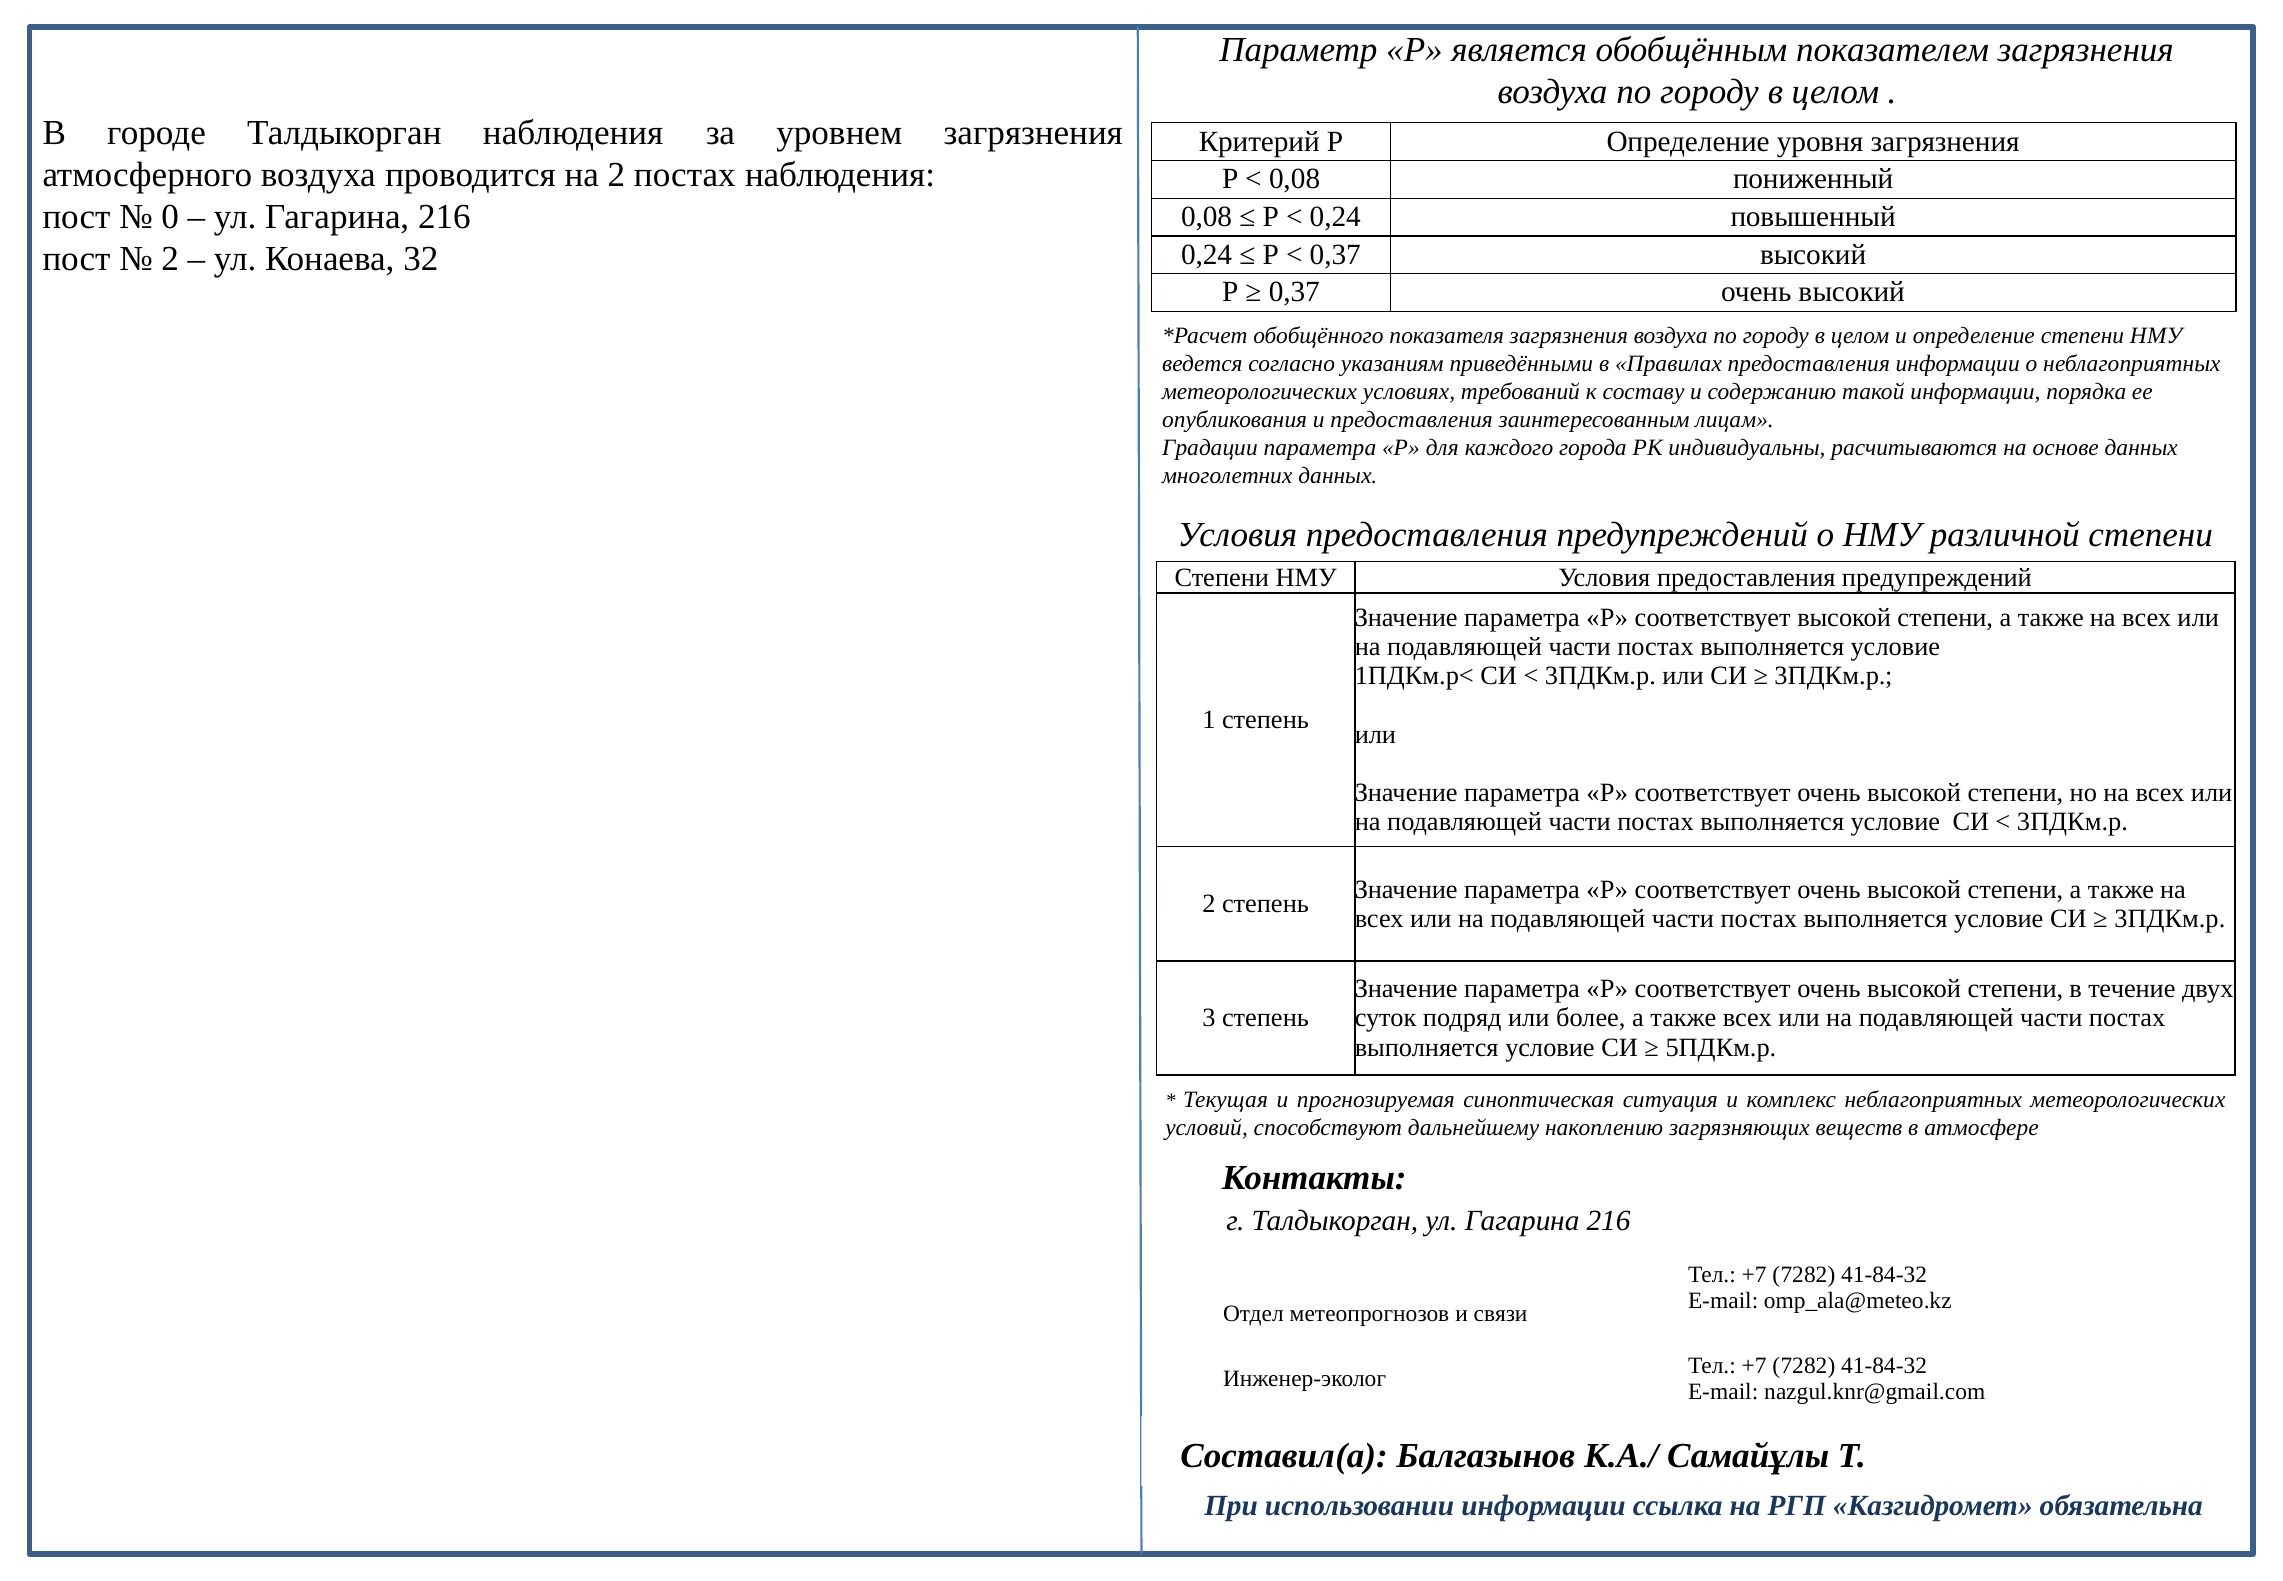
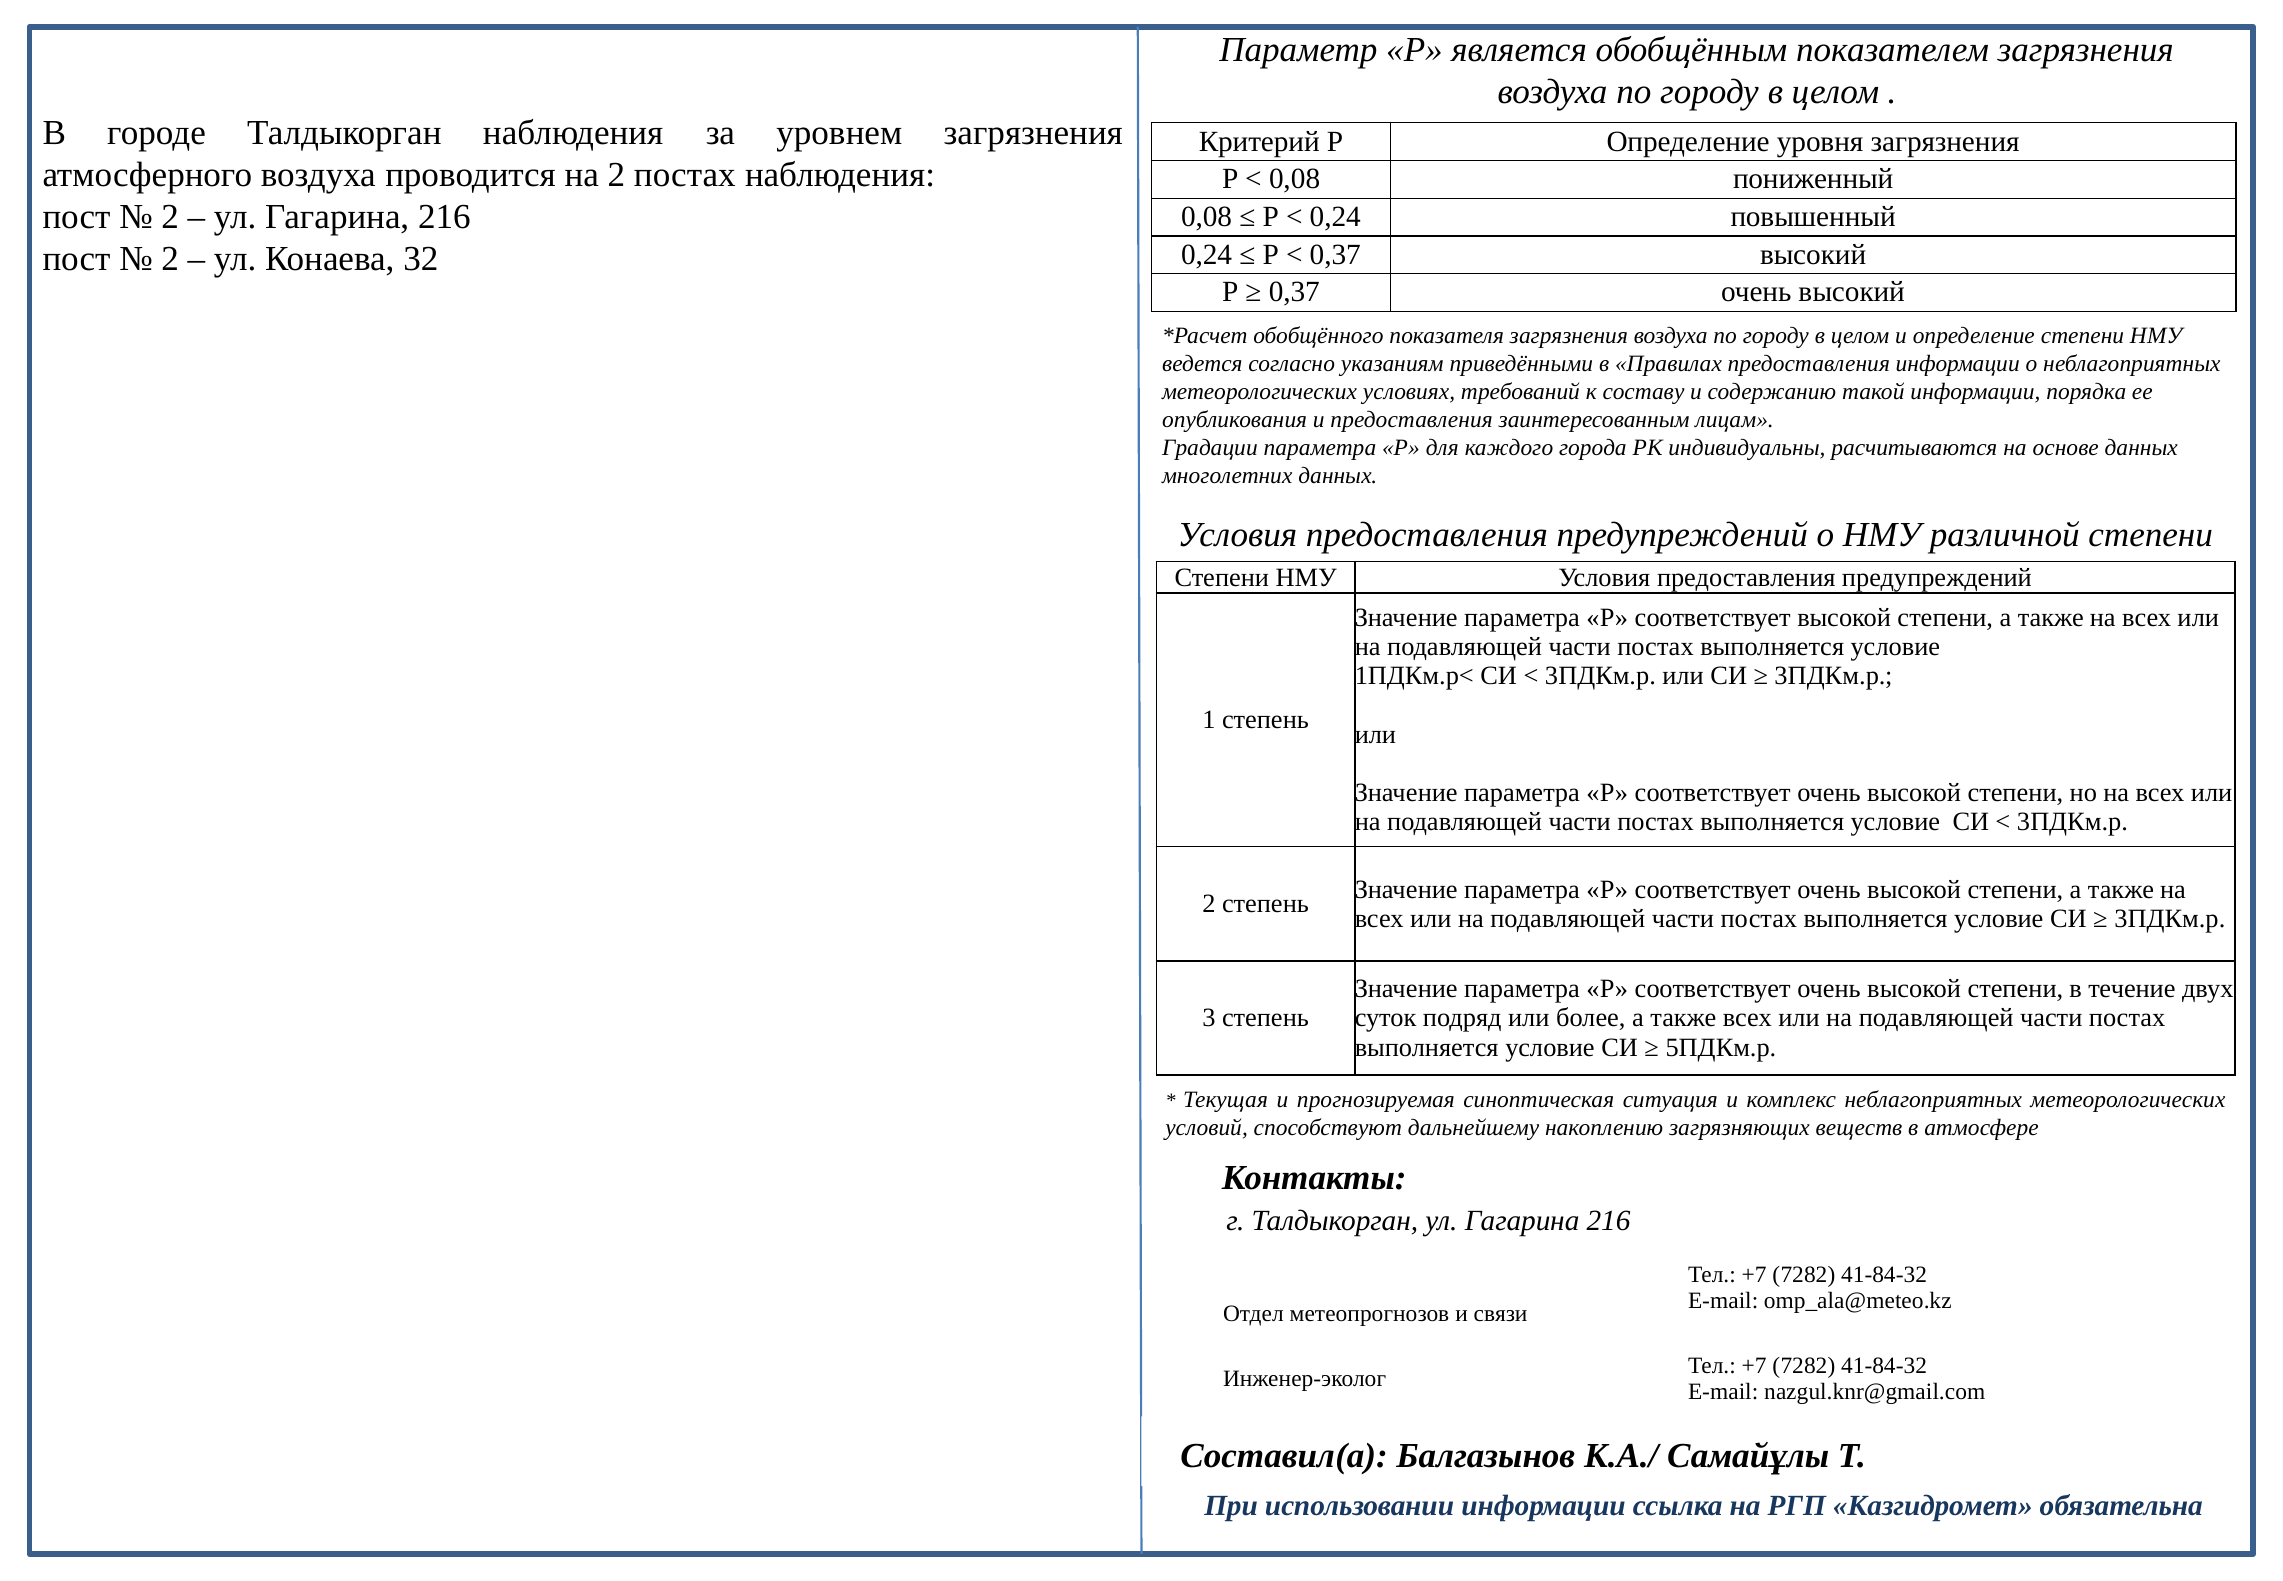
0 at (170, 217): 0 -> 2
